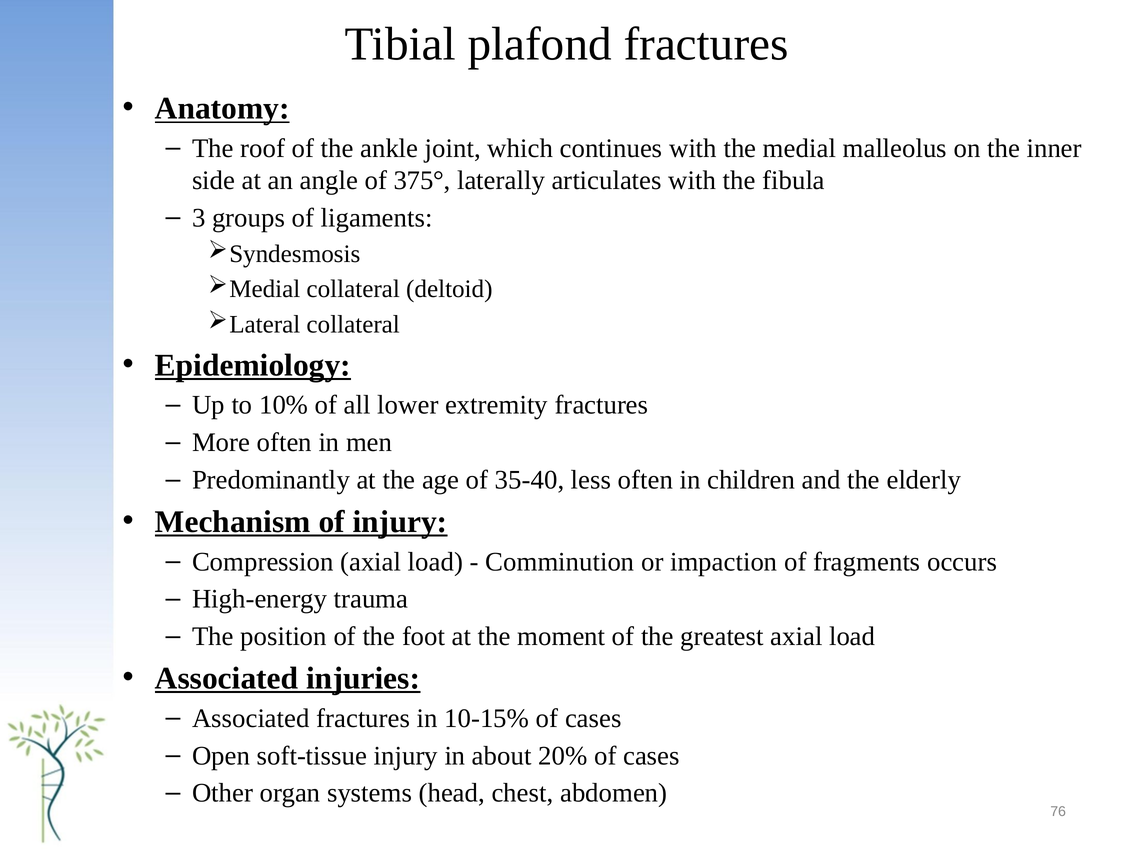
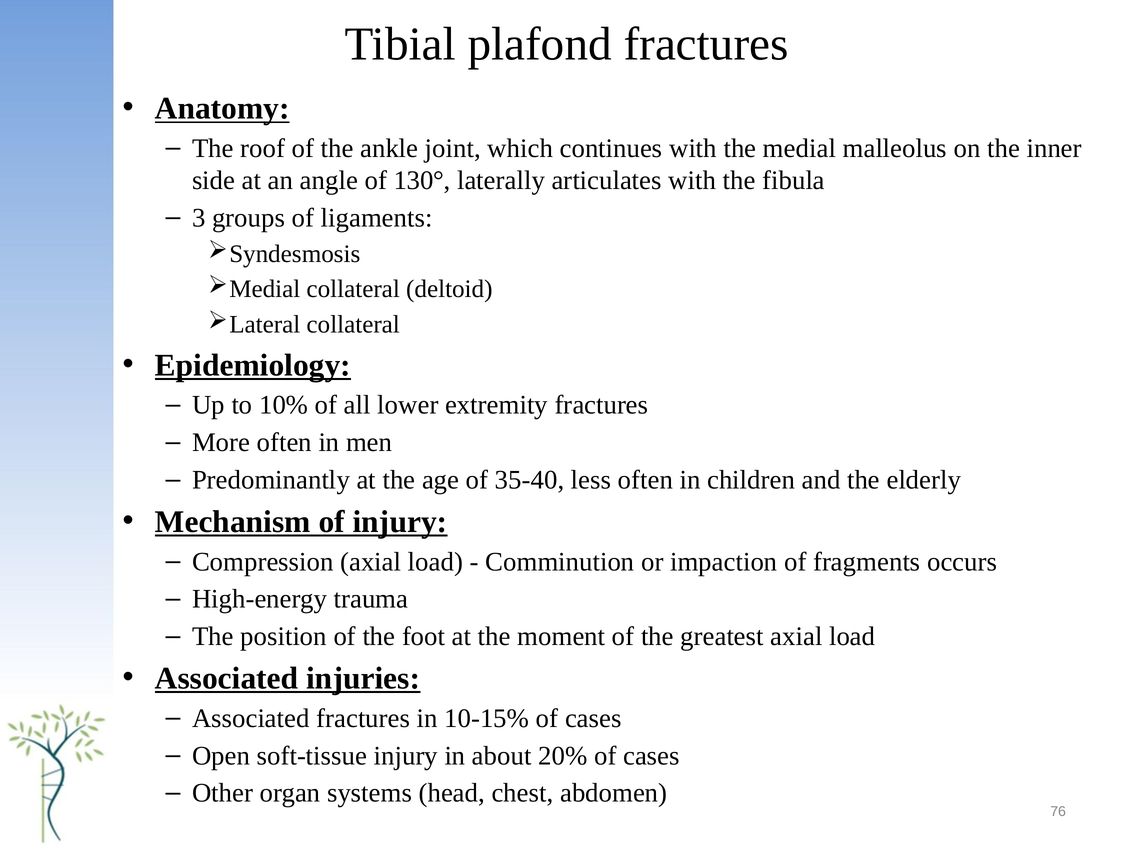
375°: 375° -> 130°
